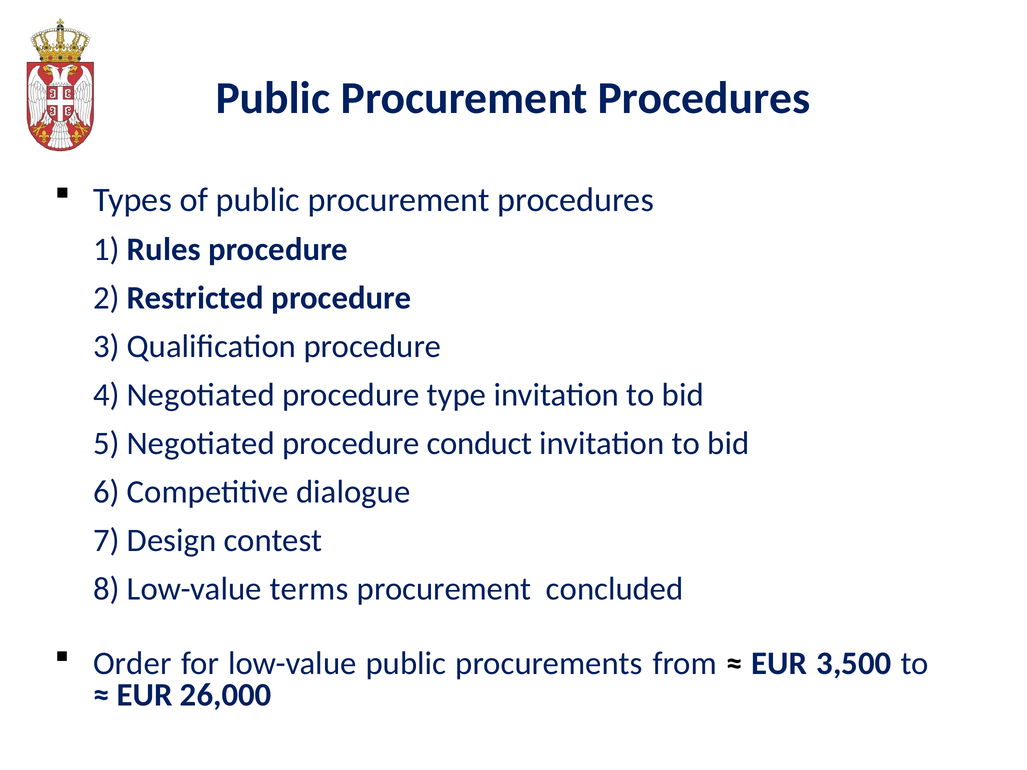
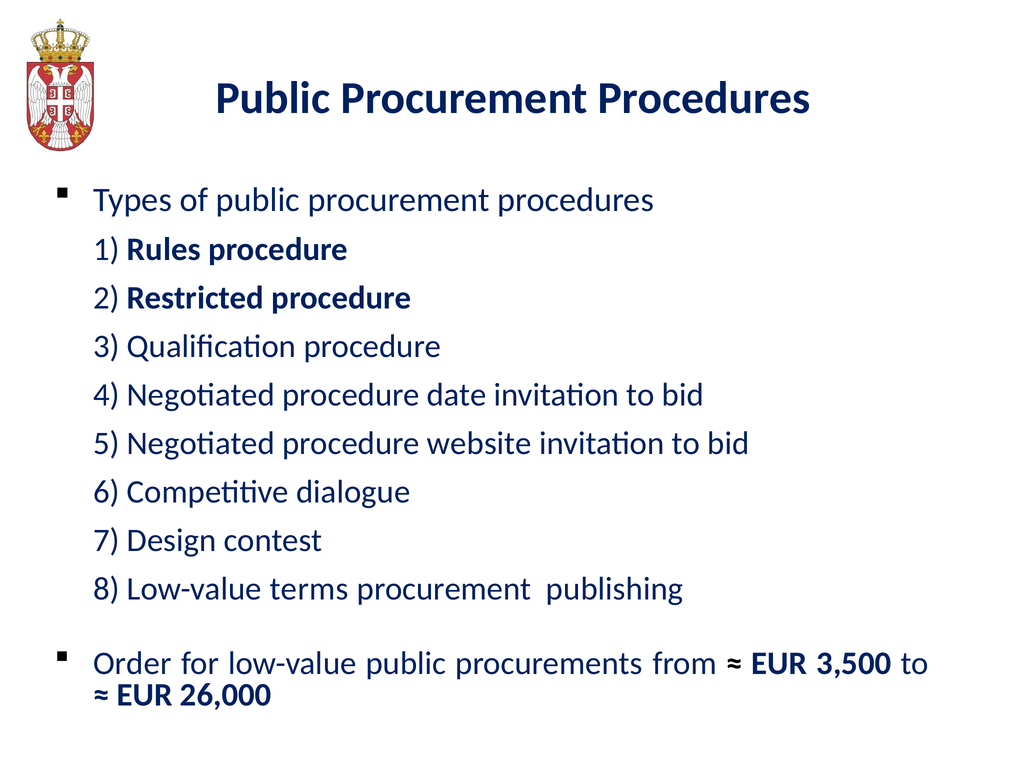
type: type -> date
conduct: conduct -> website
concluded: concluded -> publishing
